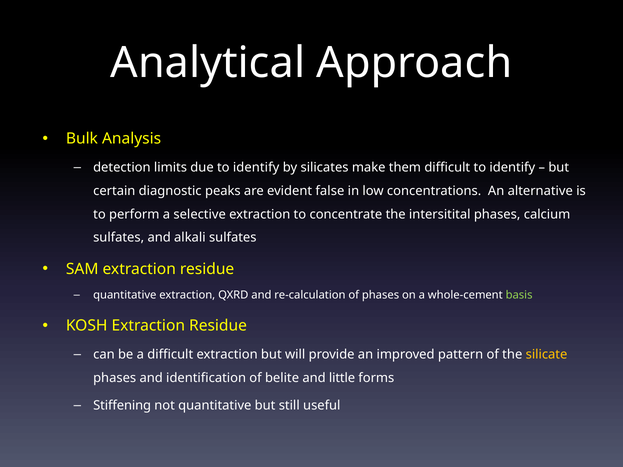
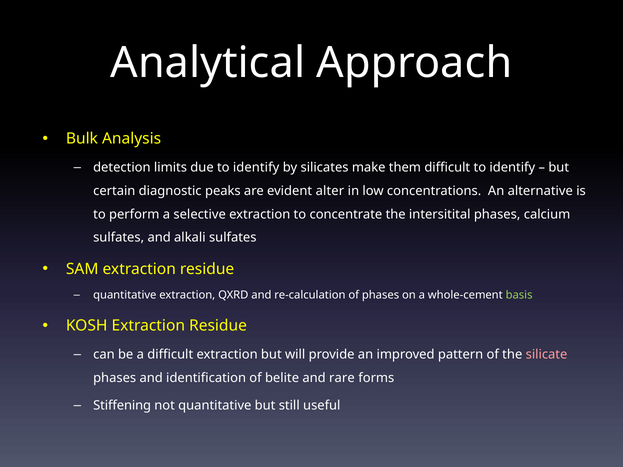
false: false -> alter
silicate colour: yellow -> pink
little: little -> rare
